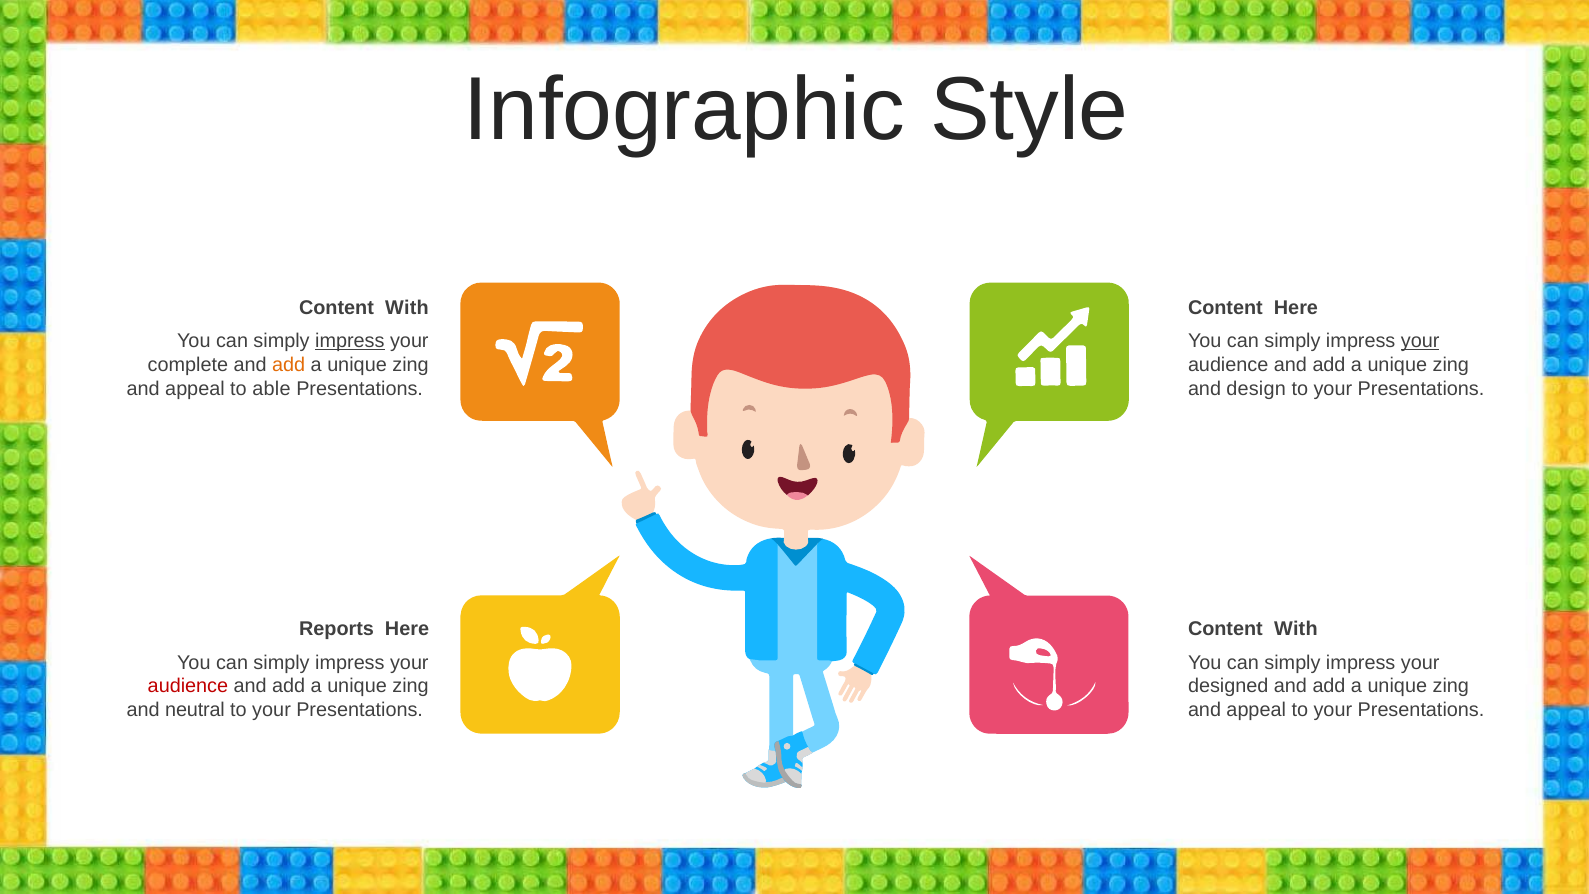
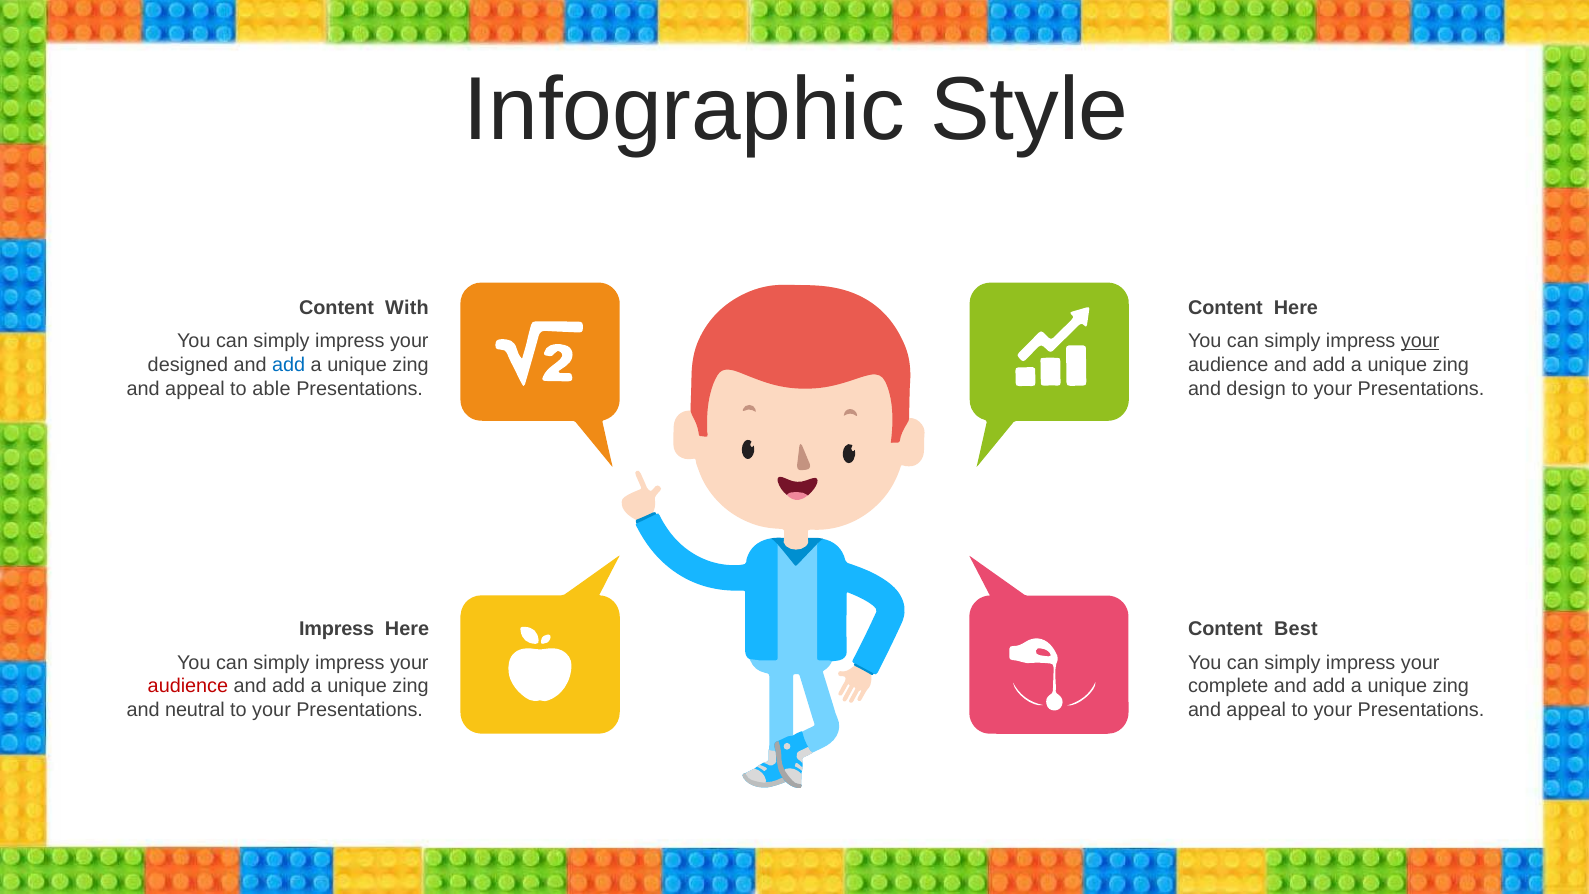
impress at (350, 341) underline: present -> none
complete: complete -> designed
add at (289, 365) colour: orange -> blue
Reports at (337, 629): Reports -> Impress
With at (1296, 629): With -> Best
designed: designed -> complete
